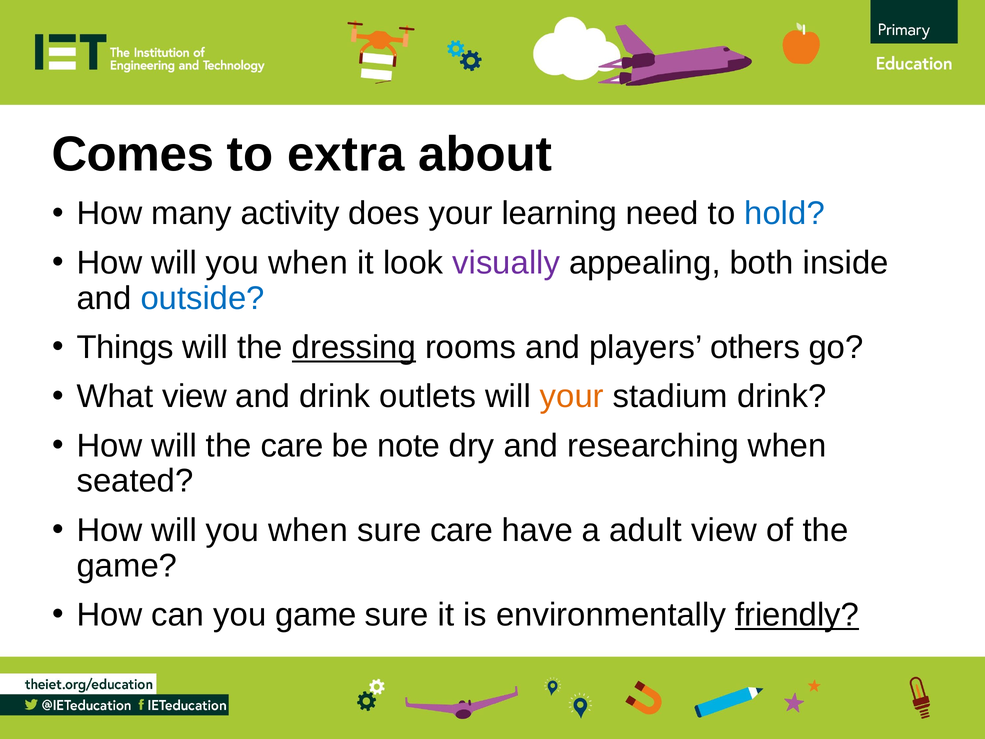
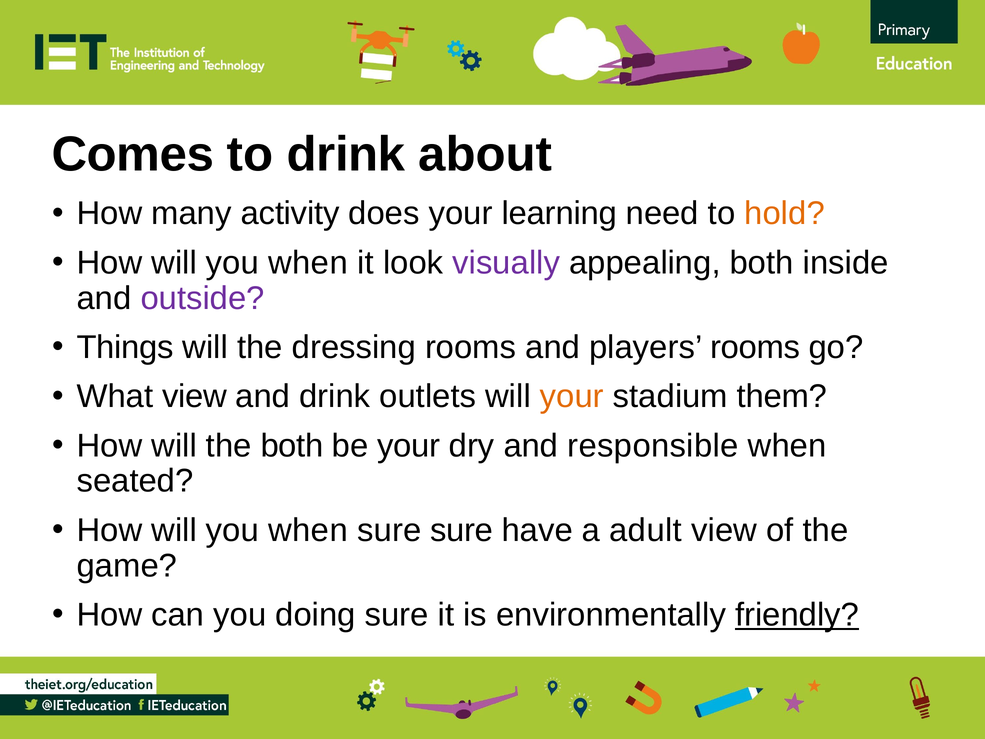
to extra: extra -> drink
hold colour: blue -> orange
outside colour: blue -> purple
dressing underline: present -> none
players others: others -> rooms
stadium drink: drink -> them
the care: care -> both
be note: note -> your
researching: researching -> responsible
sure care: care -> sure
you game: game -> doing
